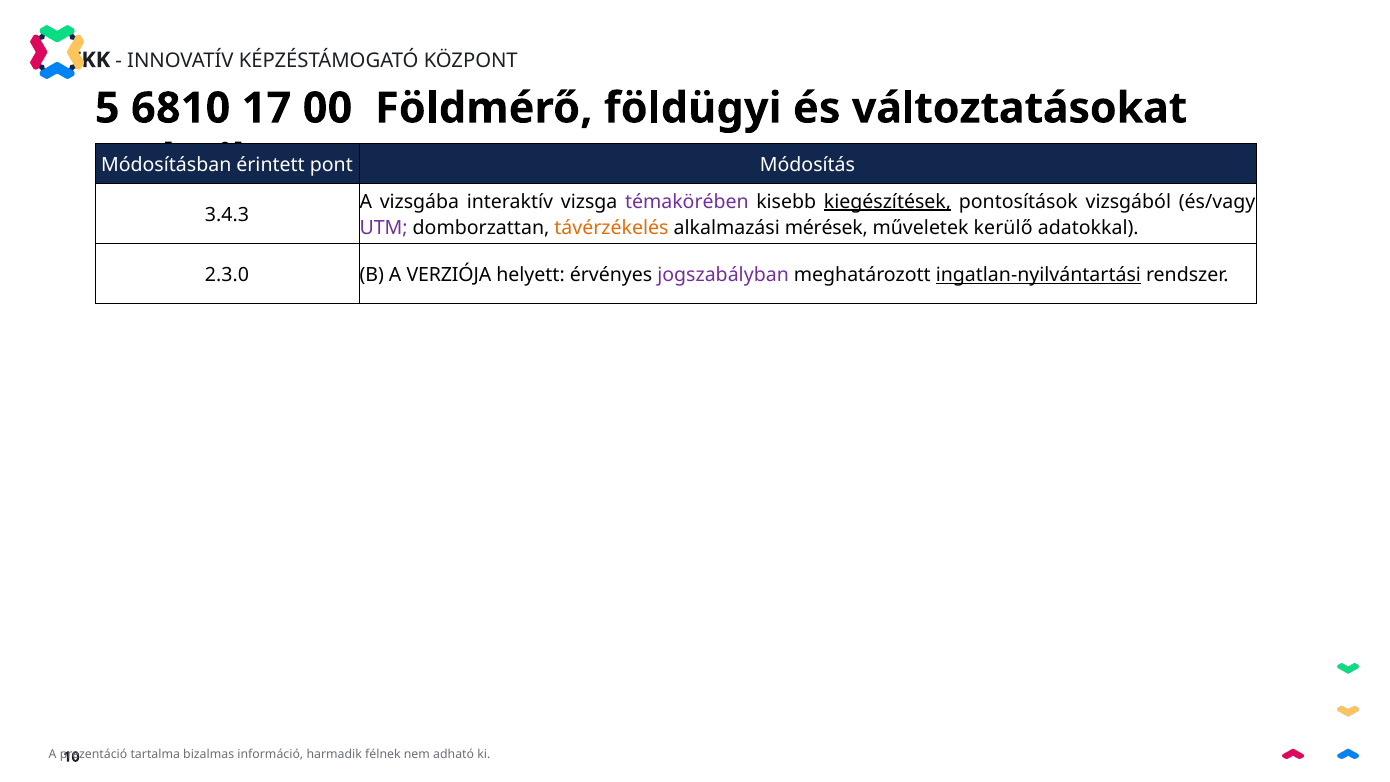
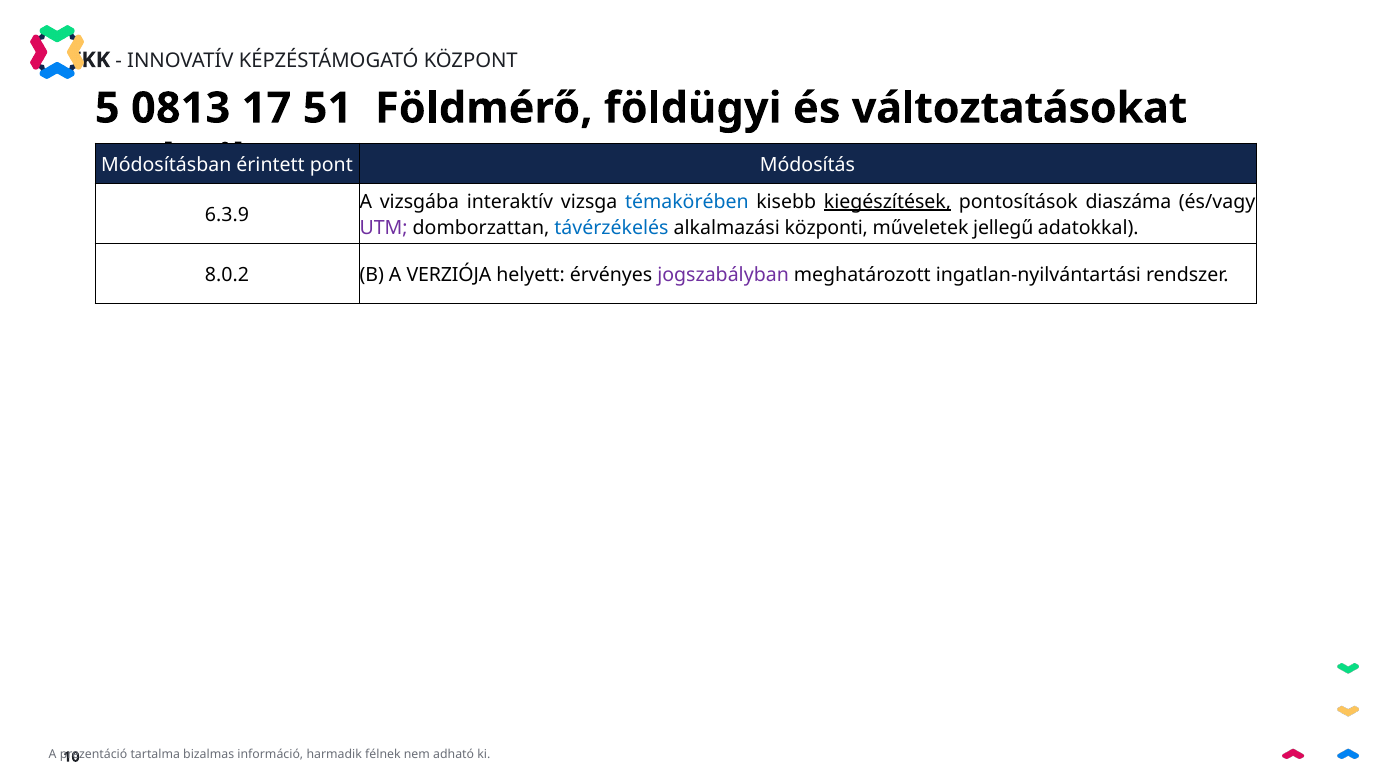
6810: 6810 -> 0813
00: 00 -> 51
témakörében colour: purple -> blue
vizsgából: vizsgából -> diaszáma
3.4.3: 3.4.3 -> 6.3.9
távérzékelés colour: orange -> blue
mérések: mérések -> központi
kerülő: kerülő -> jellegű
2.3.0: 2.3.0 -> 8.0.2
ingatlan-nyilvántartási underline: present -> none
